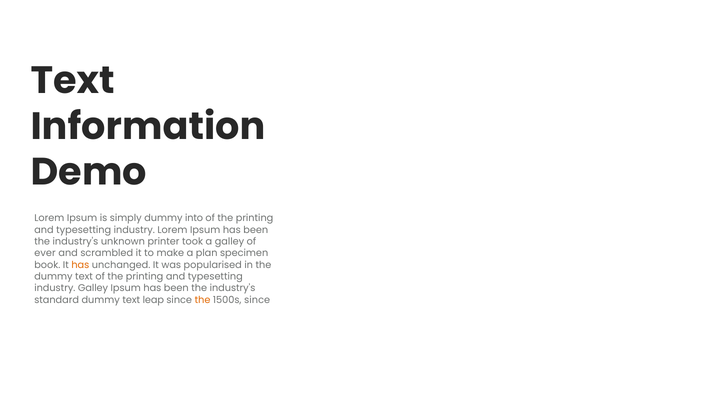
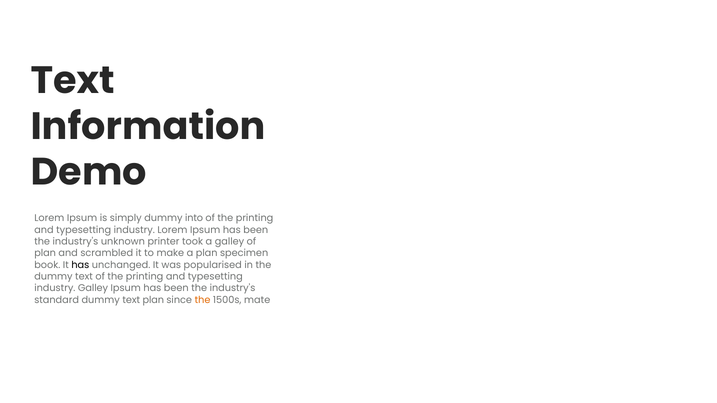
ever at (45, 253): ever -> plan
has at (80, 265) colour: orange -> black
text leap: leap -> plan
1500s since: since -> mate
